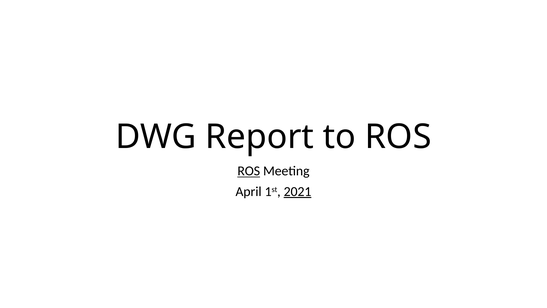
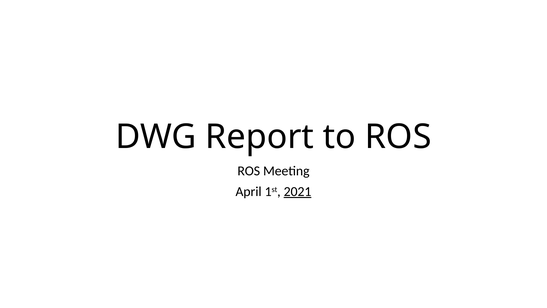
ROS at (249, 171) underline: present -> none
